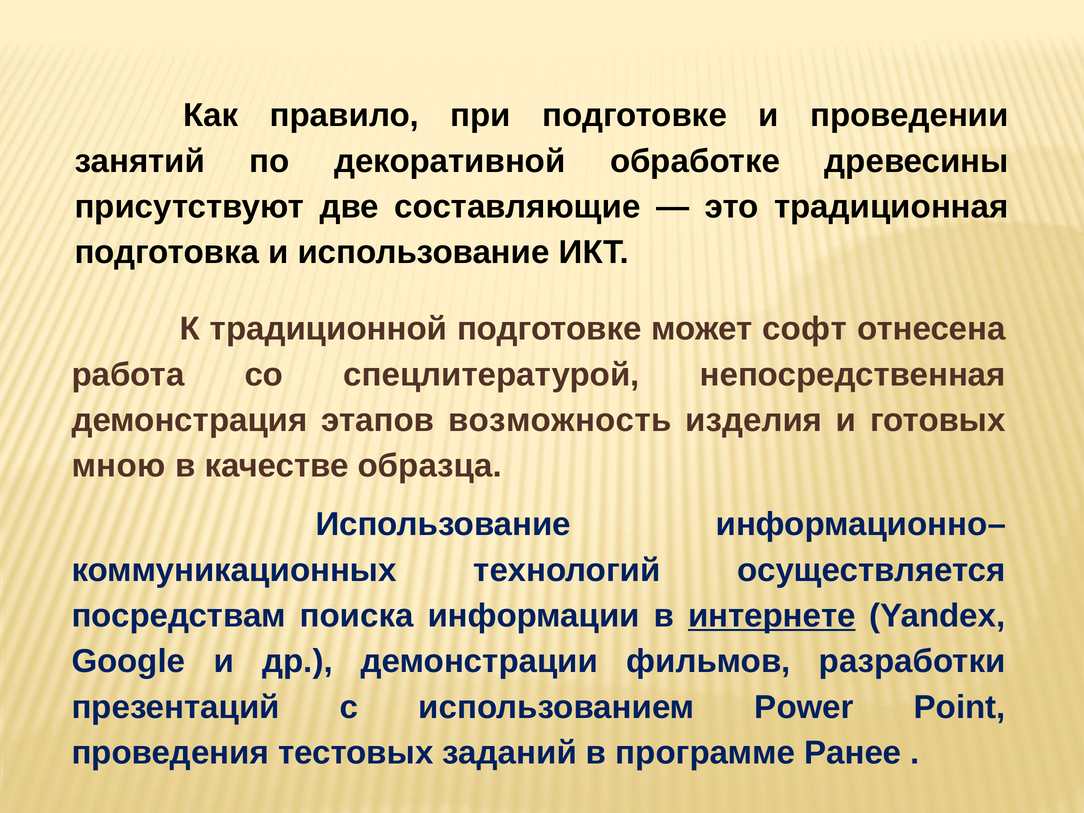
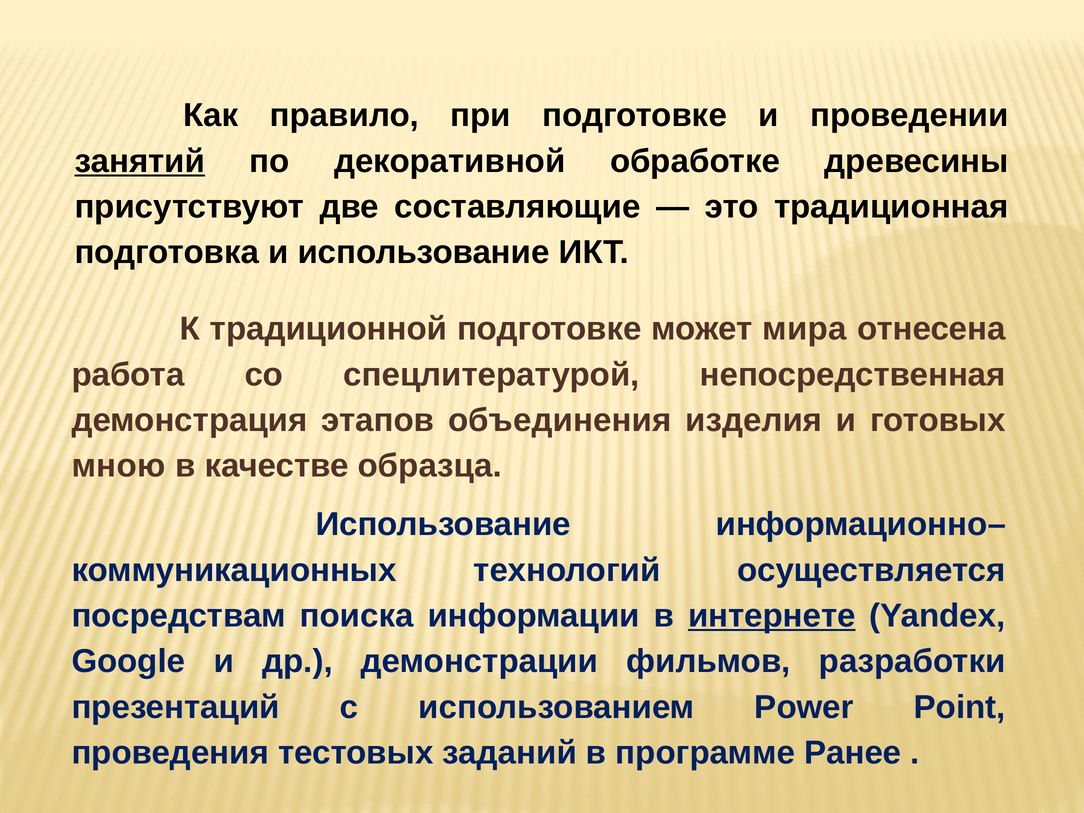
занятий underline: none -> present
софт: софт -> мира
возможность: возможность -> объединения
